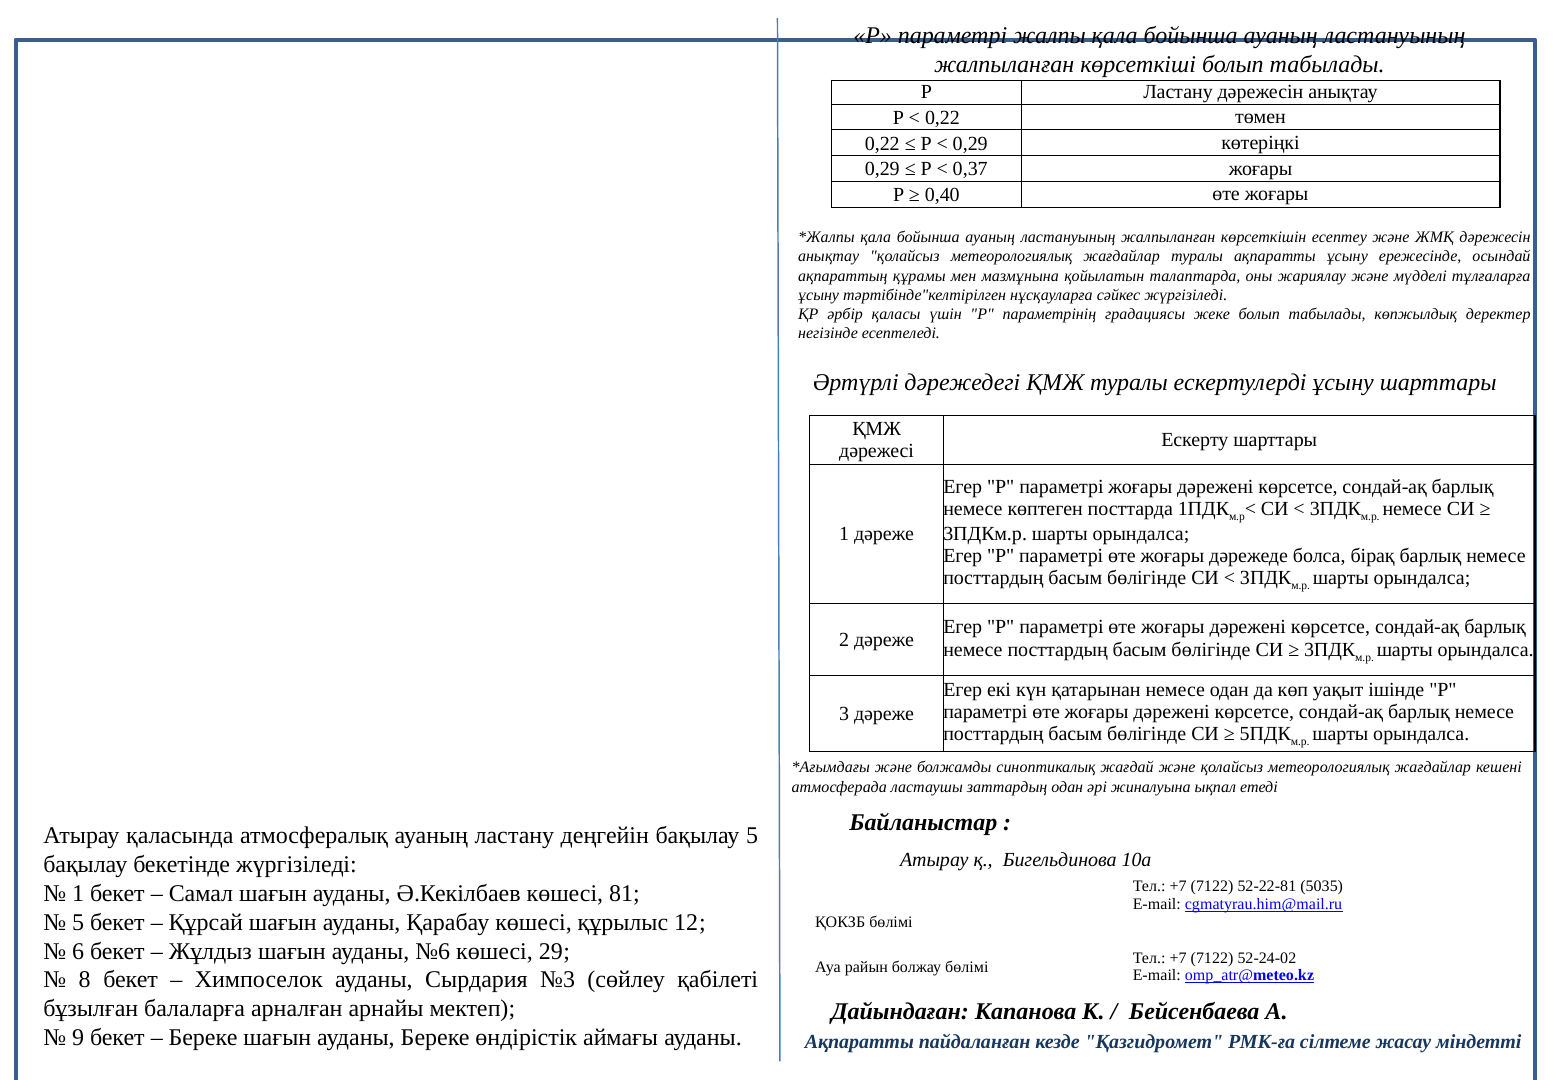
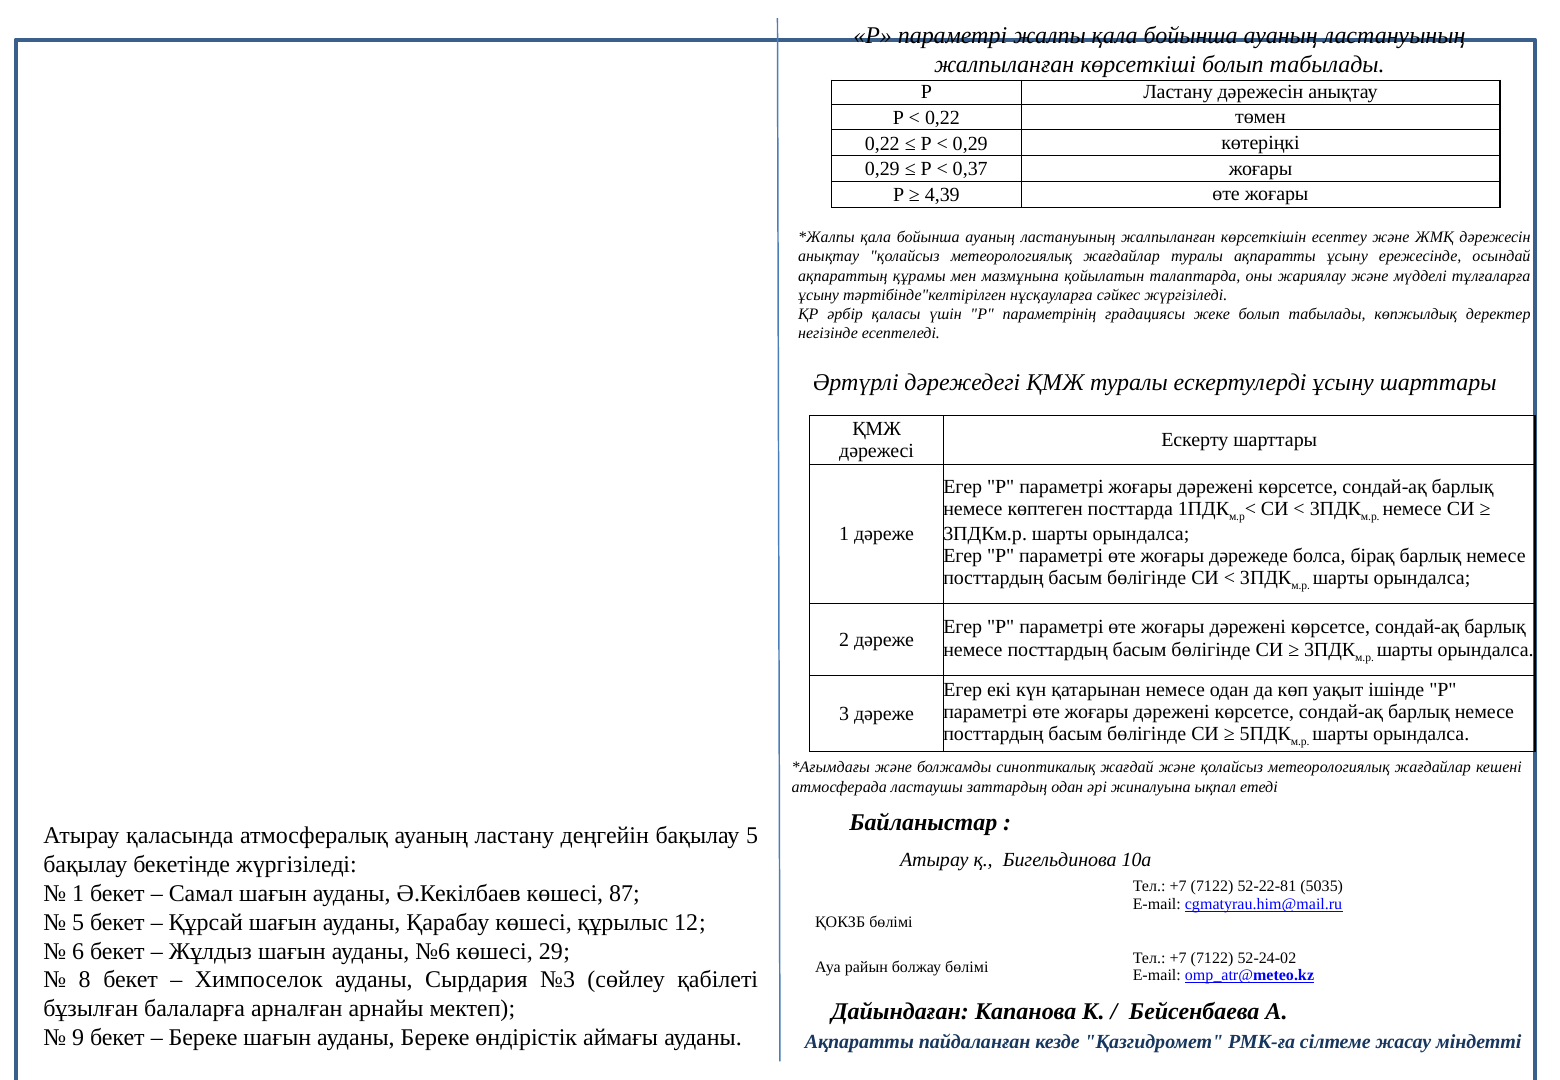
0,40: 0,40 -> 4,39
81: 81 -> 87
